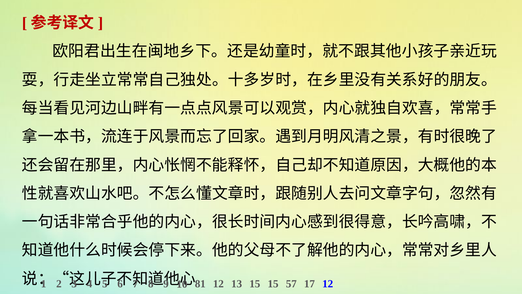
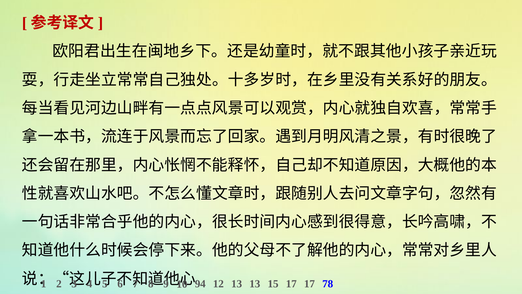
81: 81 -> 94
13 15: 15 -> 13
15 57: 57 -> 17
17 12: 12 -> 78
